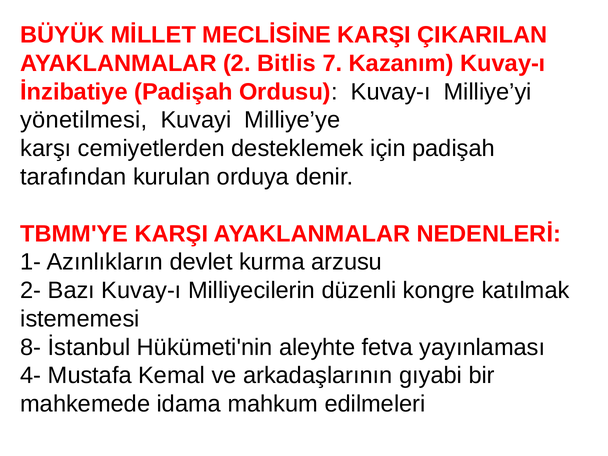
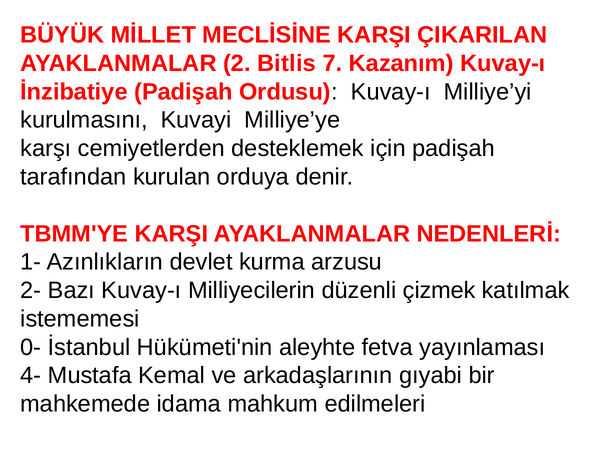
yönetilmesi: yönetilmesi -> kurulmasını
kongre: kongre -> çizmek
8-: 8- -> 0-
